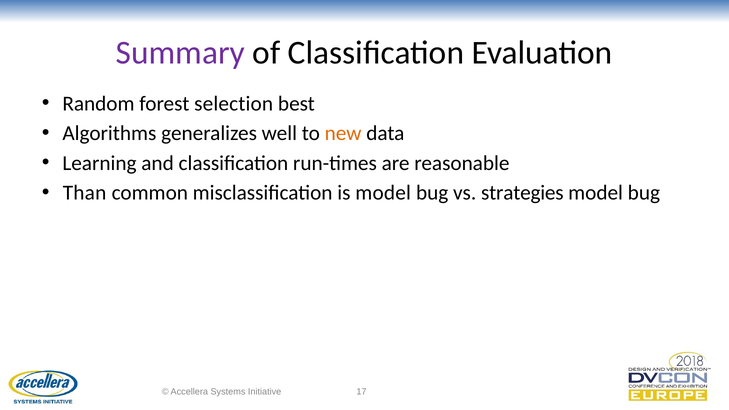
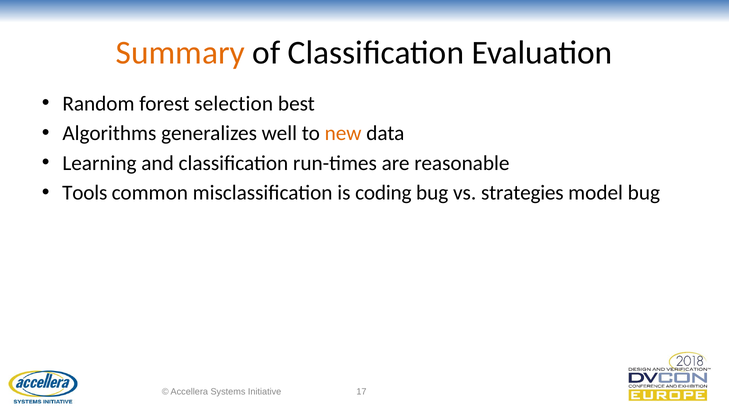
Summary colour: purple -> orange
Than: Than -> Tools
is model: model -> coding
